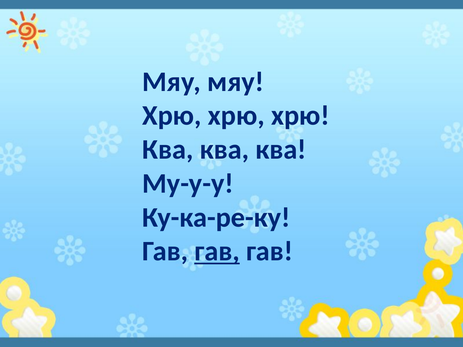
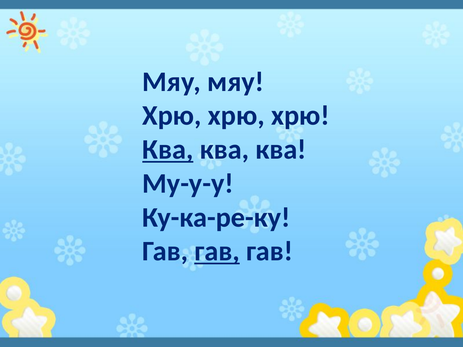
Ква at (168, 150) underline: none -> present
